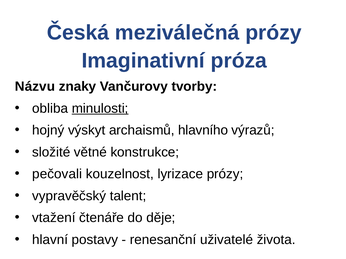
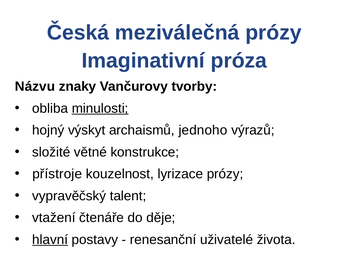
hlavního: hlavního -> jednoho
pečovali: pečovali -> přístroje
hlavní underline: none -> present
